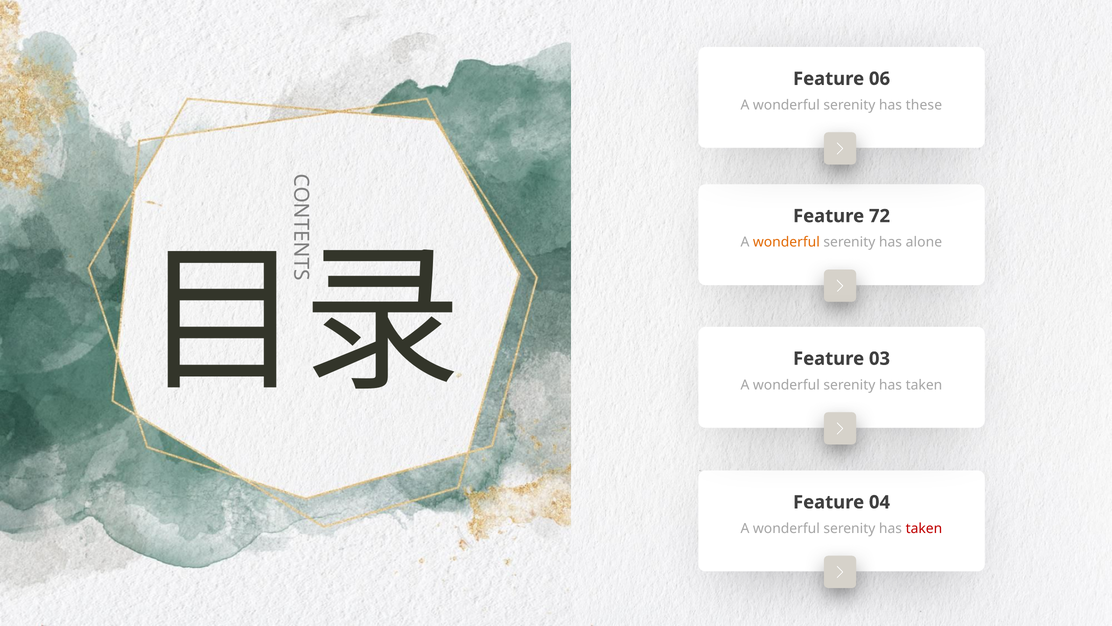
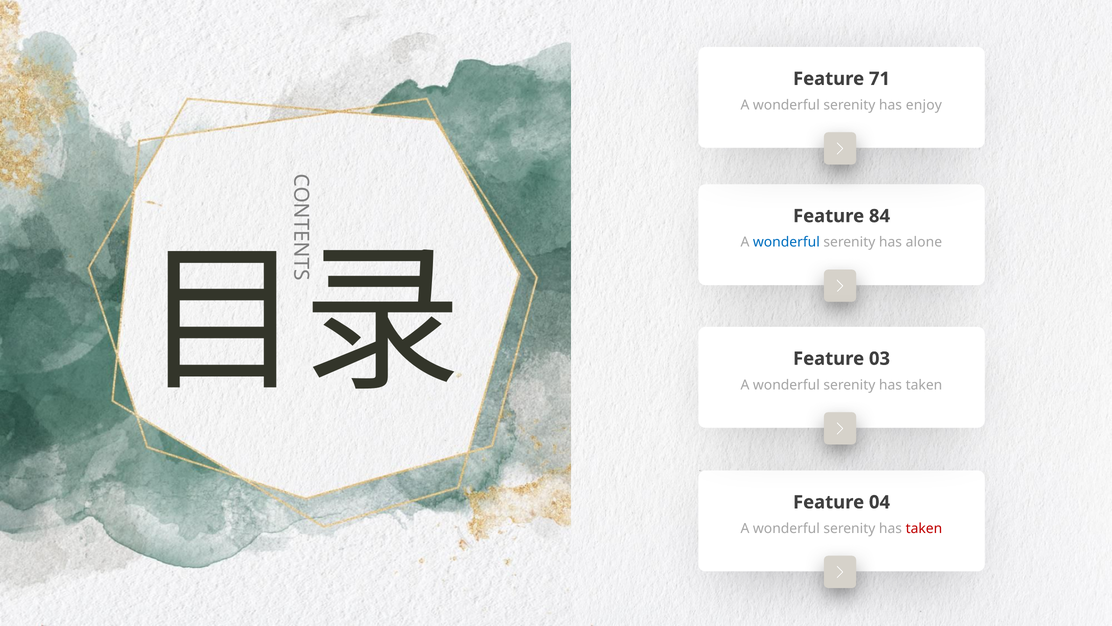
06: 06 -> 71
these: these -> enjoy
72: 72 -> 84
wonderful at (786, 242) colour: orange -> blue
